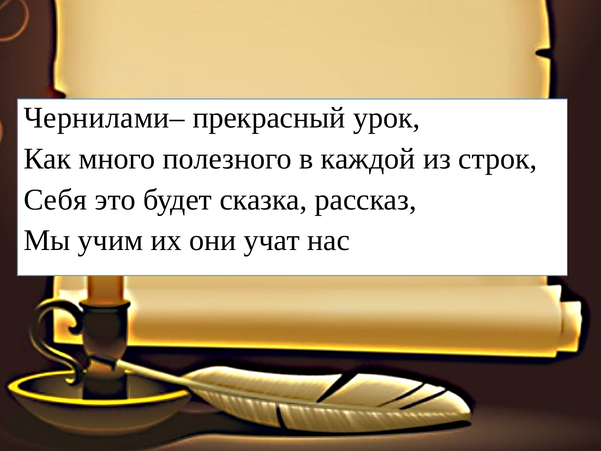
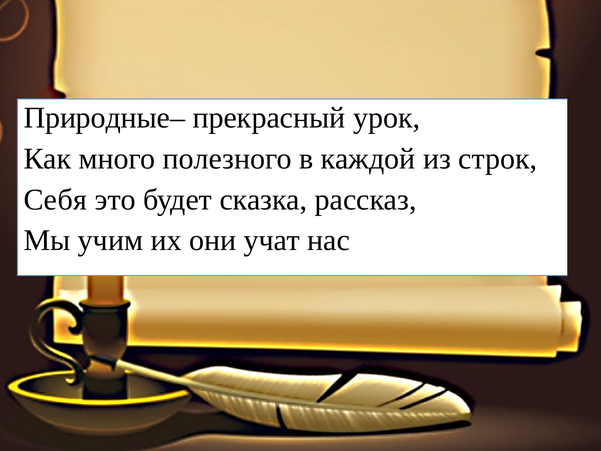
Чернилами–: Чернилами– -> Природные–
